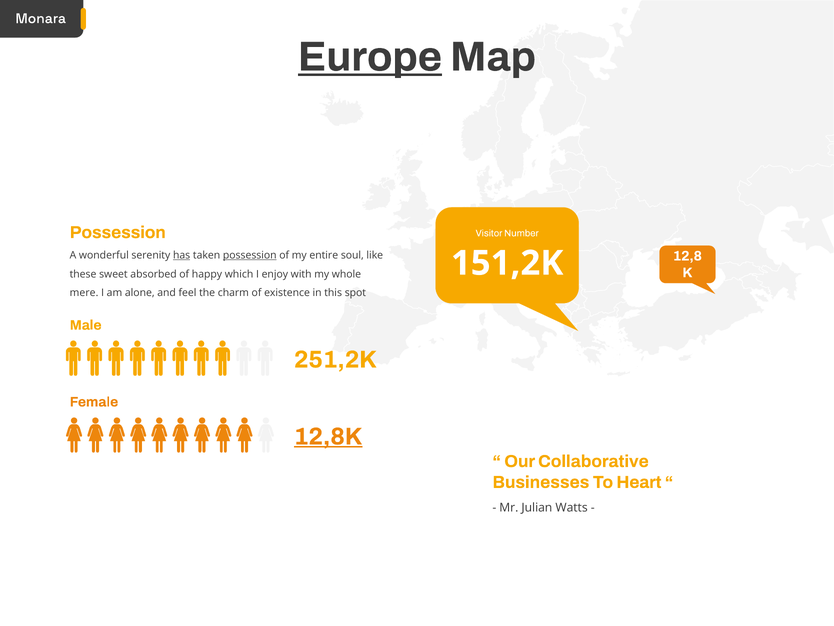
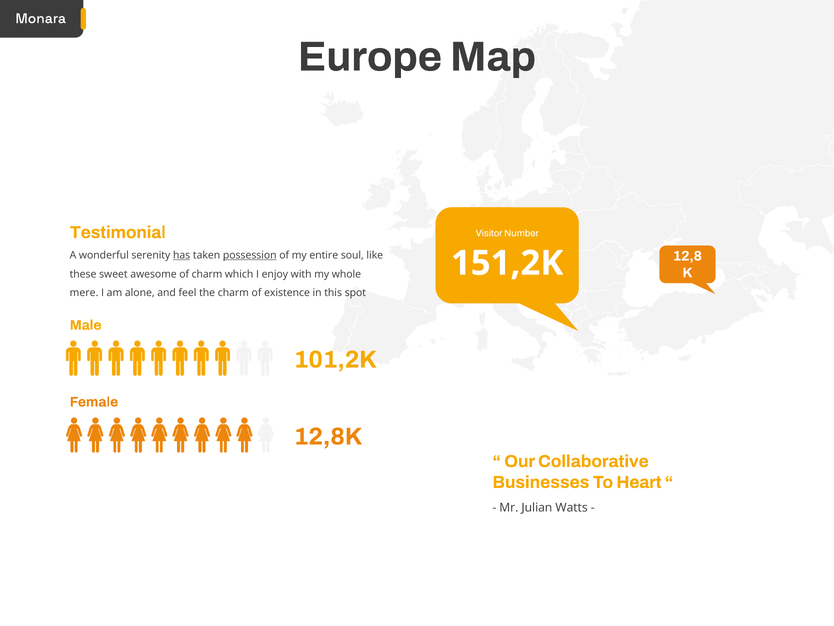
Europe underline: present -> none
Possession at (118, 232): Possession -> Testimonial
absorbed: absorbed -> awesome
of happy: happy -> charm
251,2K: 251,2K -> 101,2K
12,8K underline: present -> none
